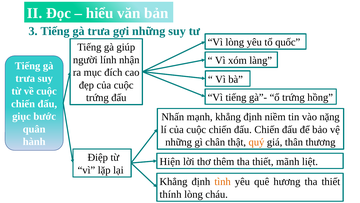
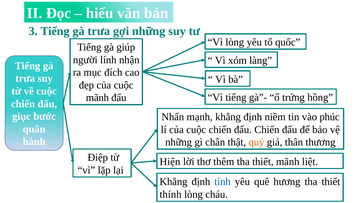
trứng at (97, 98): trứng -> mãnh
nặng: nặng -> phúc
tình colour: orange -> blue
